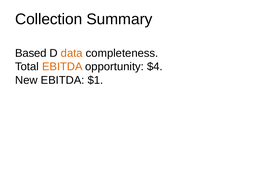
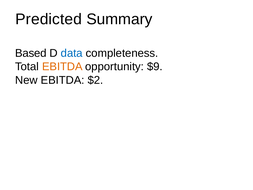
Collection: Collection -> Predicted
data colour: orange -> blue
$4: $4 -> $9
$1: $1 -> $2
